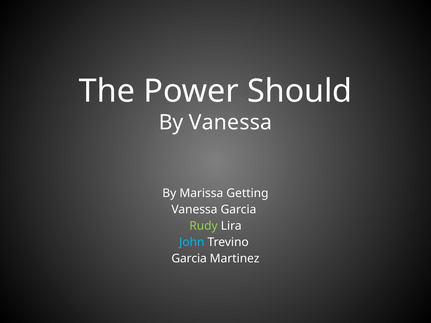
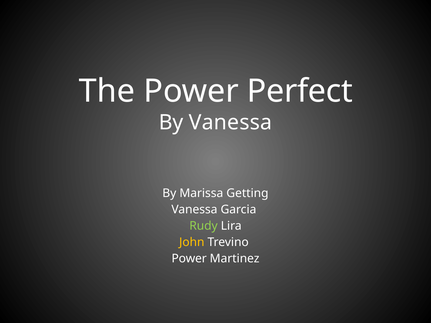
Should: Should -> Perfect
John colour: light blue -> yellow
Garcia at (189, 259): Garcia -> Power
